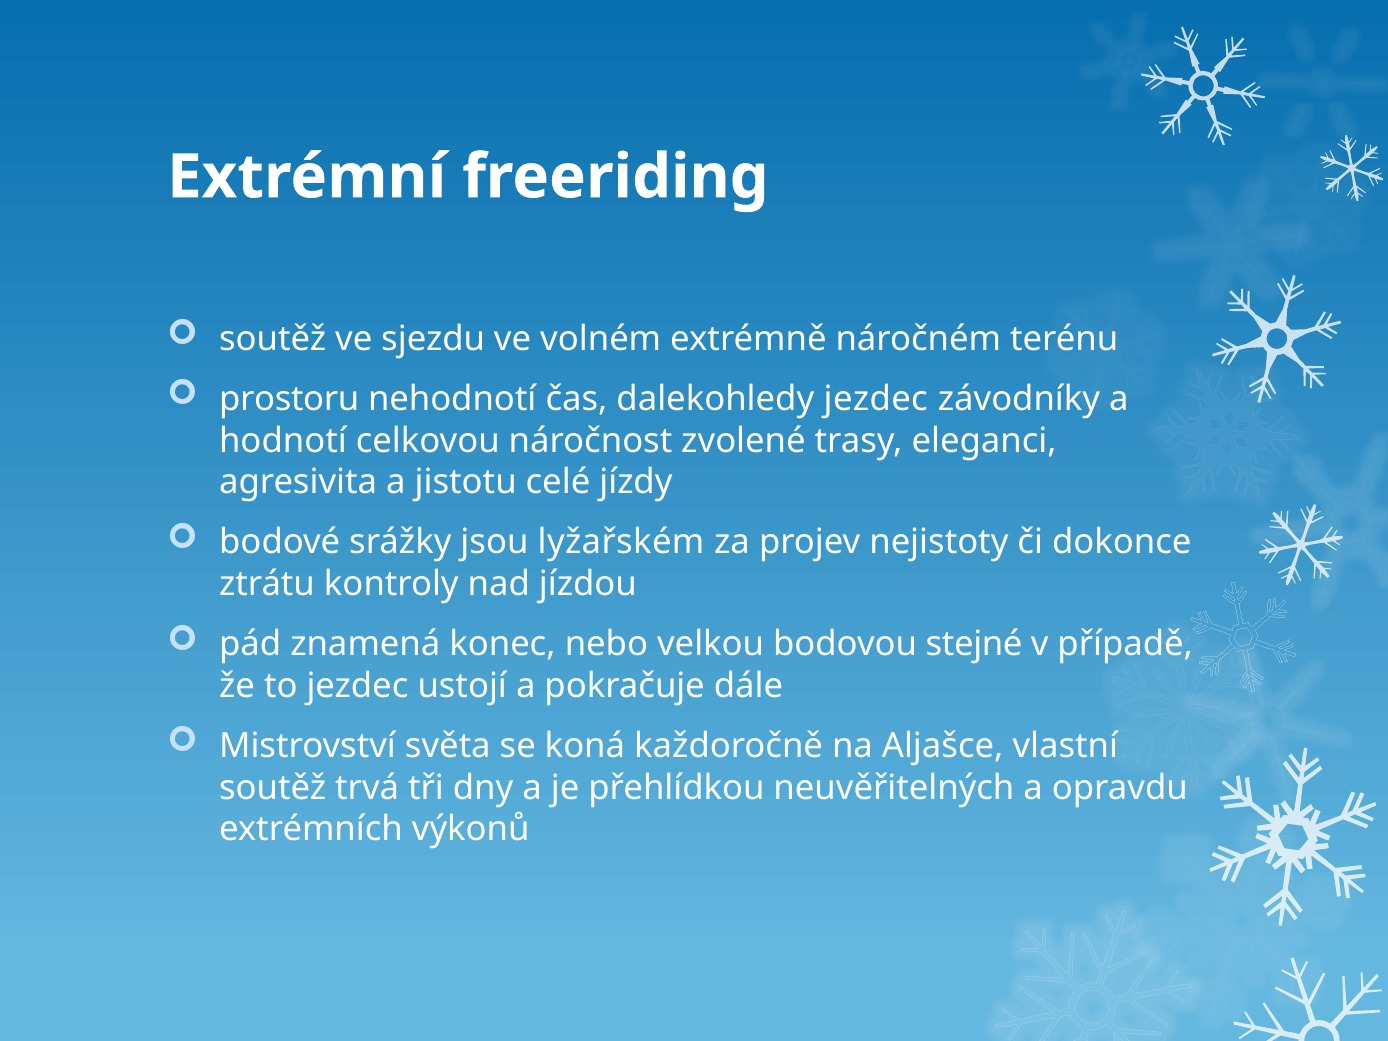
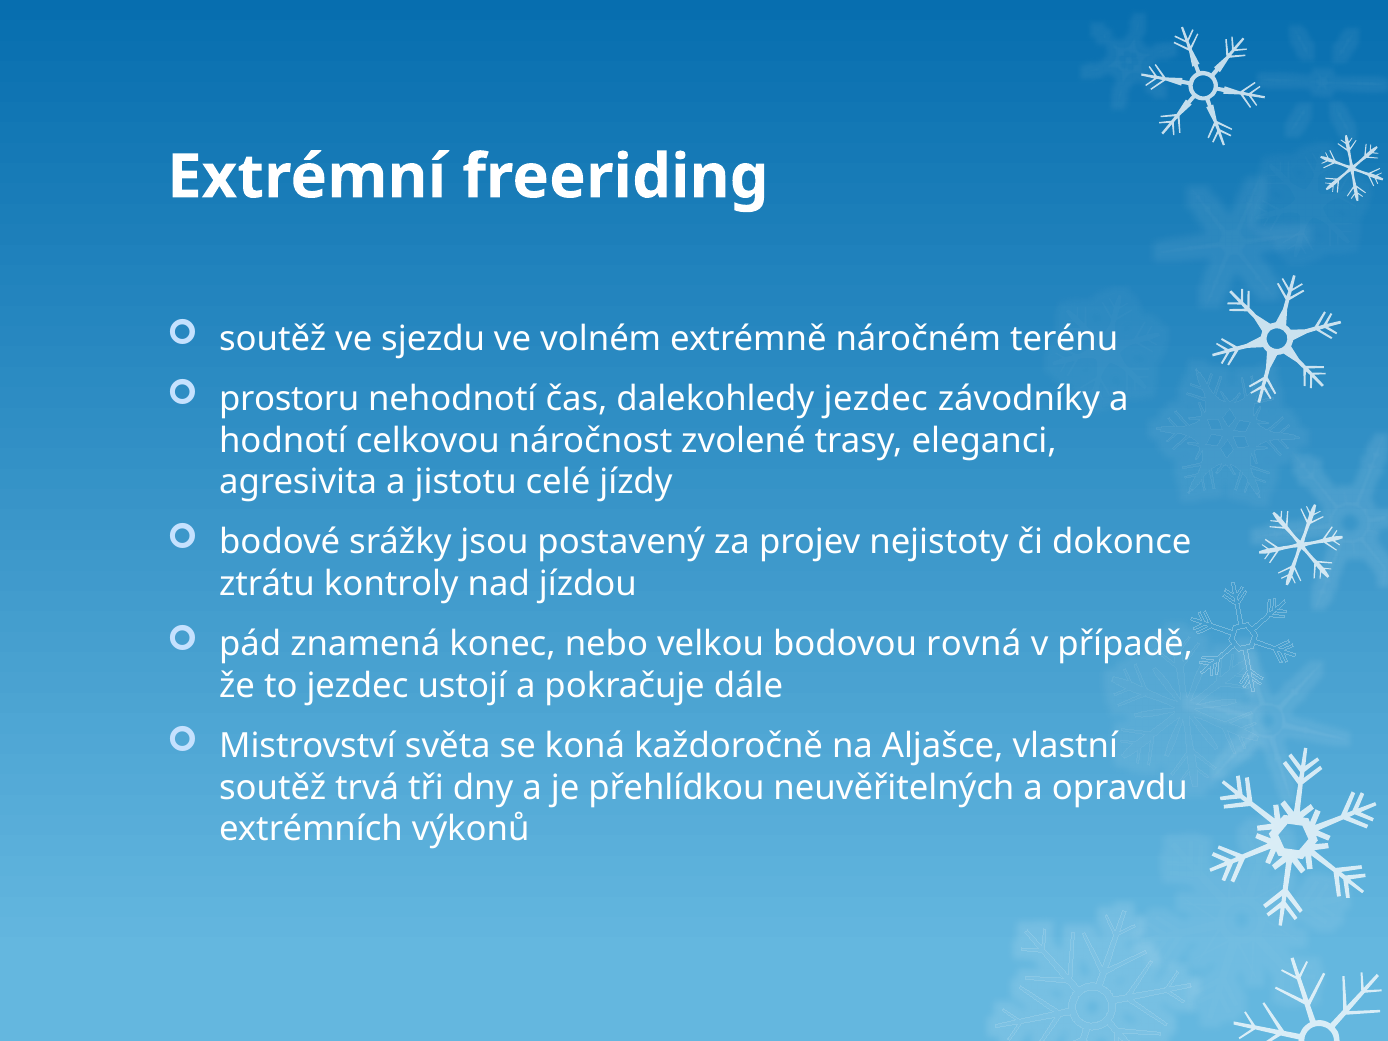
lyžařském: lyžařském -> postavený
stejné: stejné -> rovná
